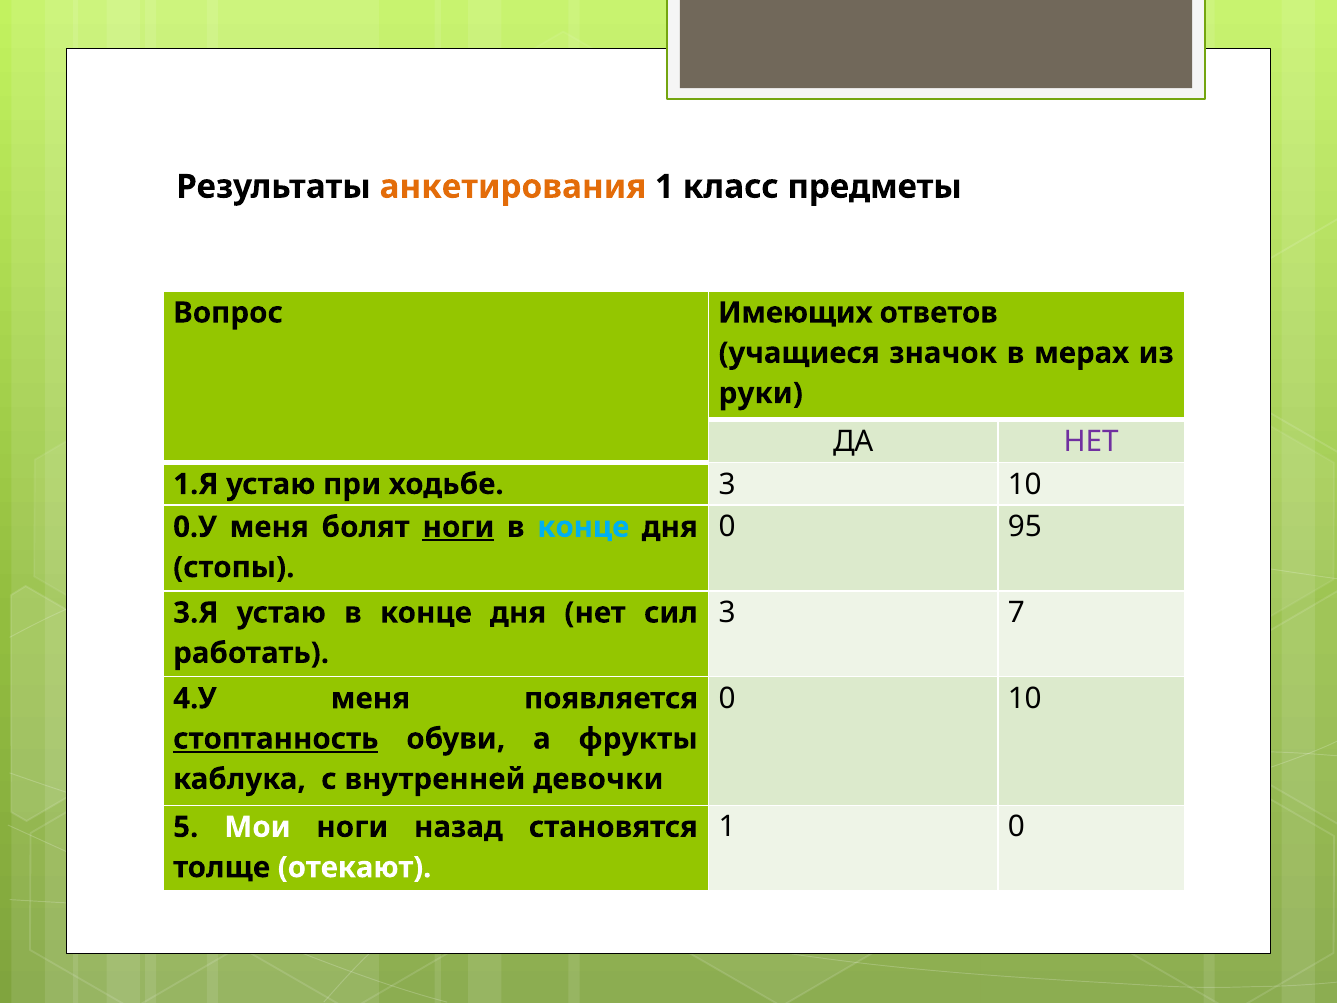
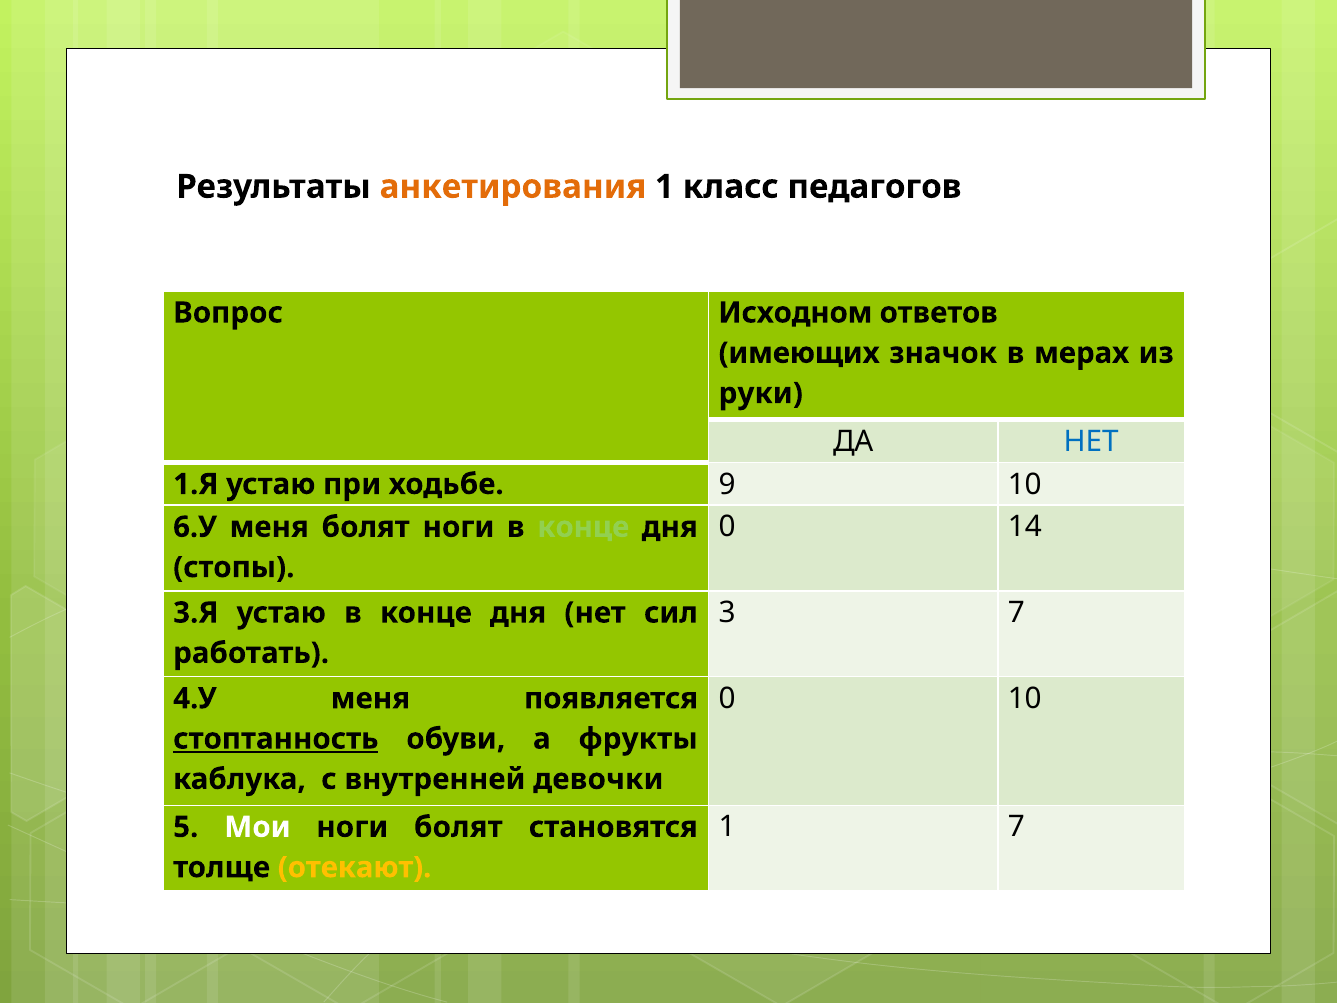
предметы: предметы -> педагогов
Имеющих: Имеющих -> Исходном
учащиеся: учащиеся -> имеющих
НЕТ at (1091, 441) colour: purple -> blue
3 at (727, 484): 3 -> 9
95: 95 -> 14
0.У: 0.У -> 6.У
ноги at (458, 527) underline: present -> none
конце at (583, 527) colour: light blue -> light green
1 0: 0 -> 7
ноги назад: назад -> болят
отекают colour: white -> yellow
